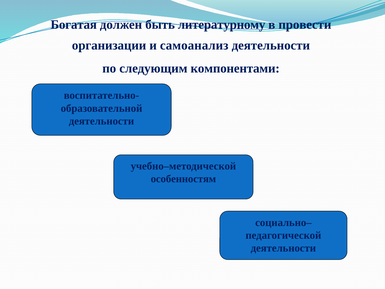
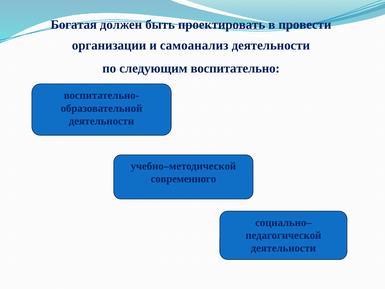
литературному: литературному -> проектировать
компонентами: компонентами -> воспитательно
особенностям: особенностям -> современного
